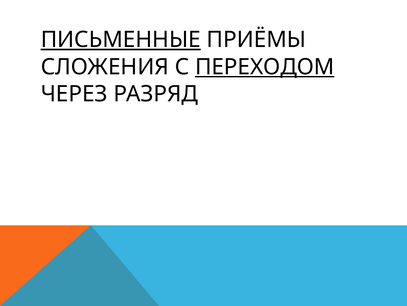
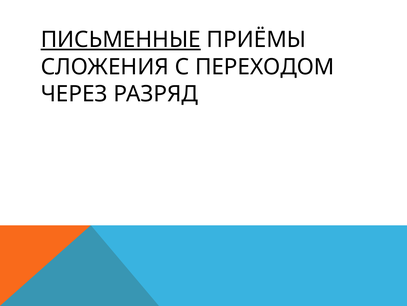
ПЕРЕХОДОМ underline: present -> none
